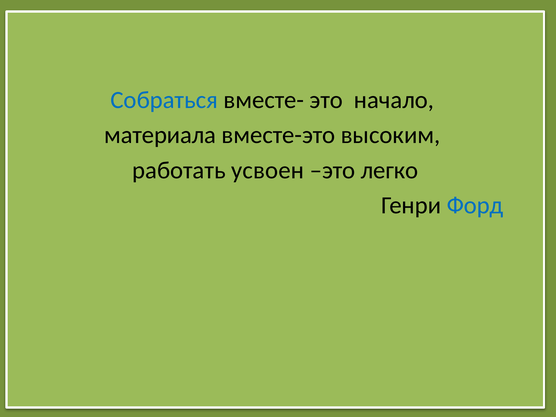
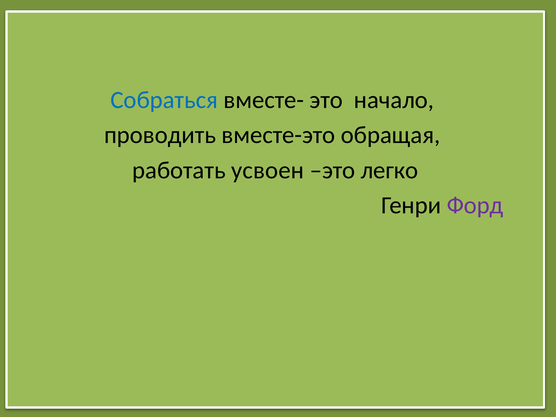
материала: материала -> проводить
высоким: высоким -> обращая
Форд colour: blue -> purple
